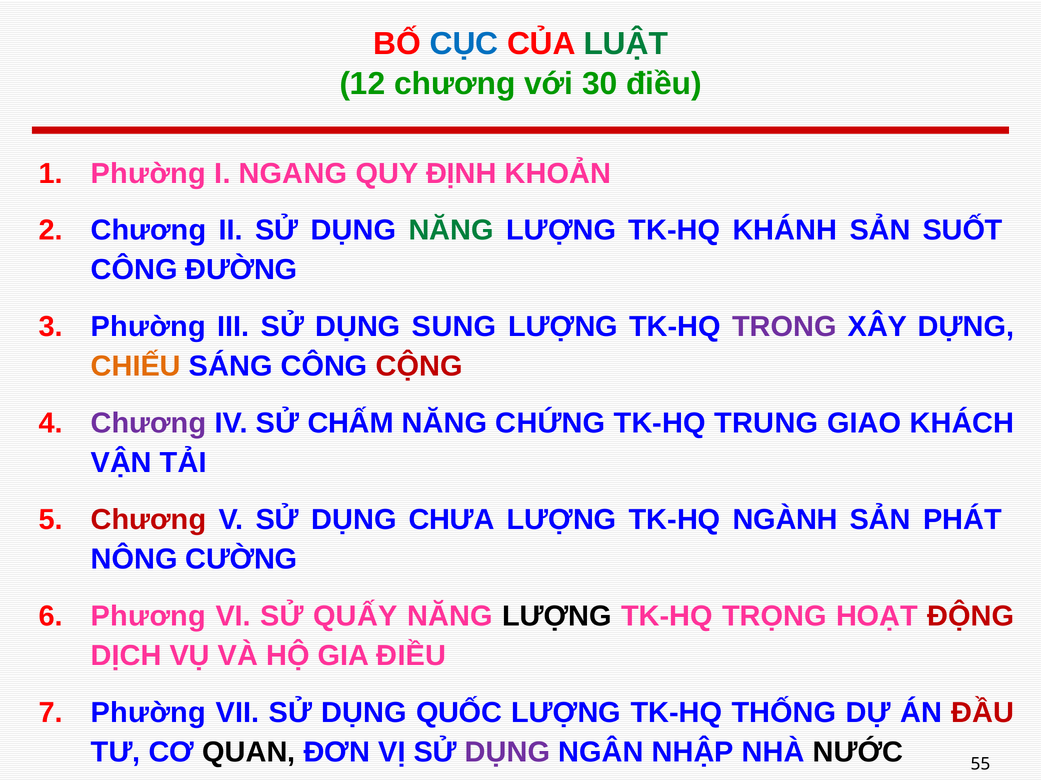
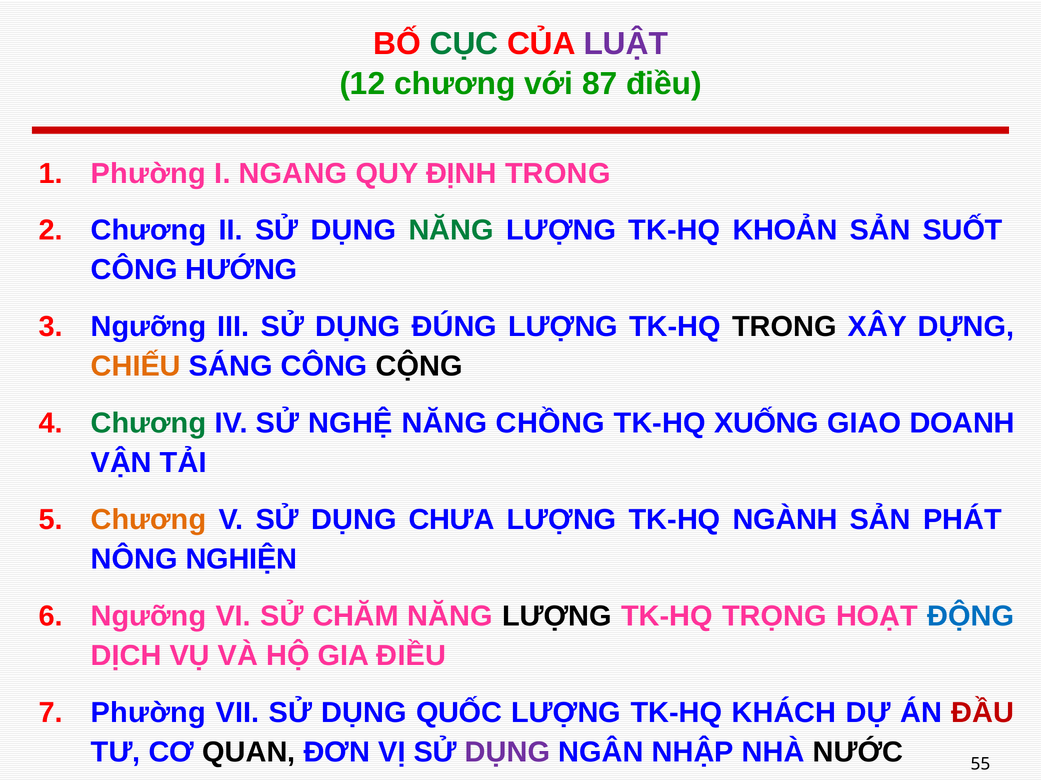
CỤC colour: blue -> green
LUẬT colour: green -> purple
30: 30 -> 87
ĐỊNH KHOẢN: KHOẢN -> TRONG
KHÁNH: KHÁNH -> KHOẢN
ĐƯỜNG: ĐƯỜNG -> HƯỚNG
Phường at (148, 327): Phường -> Ngưỡng
SUNG: SUNG -> ĐÚNG
TRONG at (784, 327) colour: purple -> black
CỘNG colour: red -> black
Chương at (149, 423) colour: purple -> green
CHẤM: CHẤM -> NGHỆ
CHỨNG: CHỨNG -> CHỒNG
TRUNG: TRUNG -> XUỐNG
KHÁCH: KHÁCH -> DOANH
Chương at (149, 520) colour: red -> orange
CƯỜNG: CƯỜNG -> NGHIỆN
Phương at (148, 616): Phương -> Ngưỡng
QUẤY: QUẤY -> CHĂM
ĐỘNG colour: red -> blue
THỐNG: THỐNG -> KHÁCH
